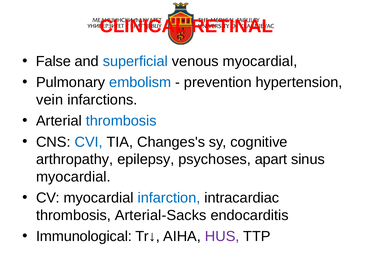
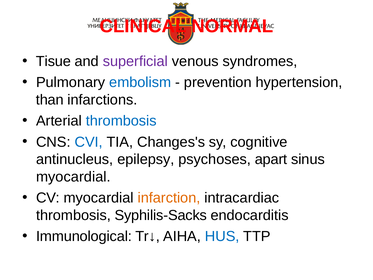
RETINAL: RETINAL -> NORMAL
False: False -> Tisue
superficial colour: blue -> purple
venous myocardial: myocardial -> syndromes
vein: vein -> than
arthropathy: arthropathy -> antinucleus
infarction colour: blue -> orange
Arterial-Sacks: Arterial-Sacks -> Syphilis-Sacks
HUS colour: purple -> blue
